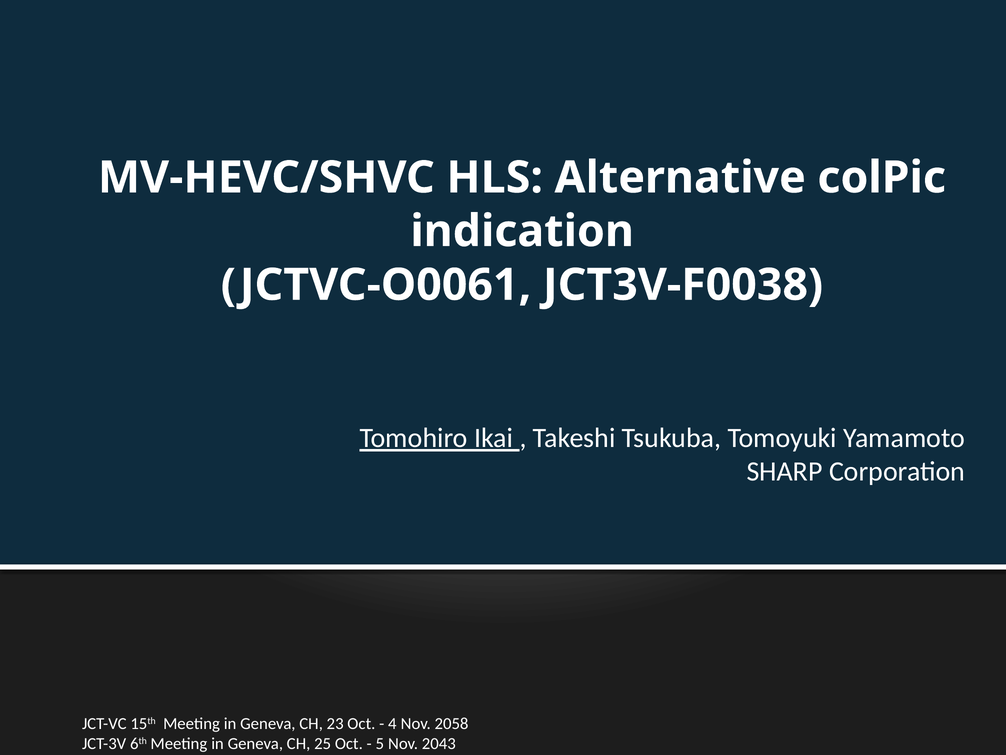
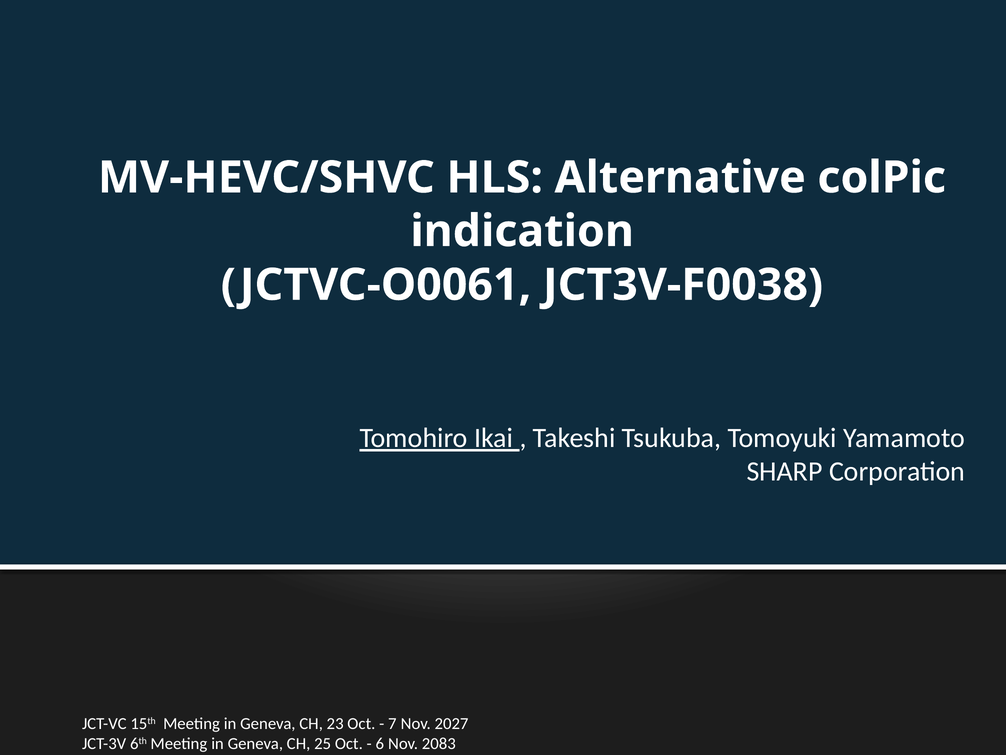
4: 4 -> 7
2058: 2058 -> 2027
5: 5 -> 6
2043: 2043 -> 2083
